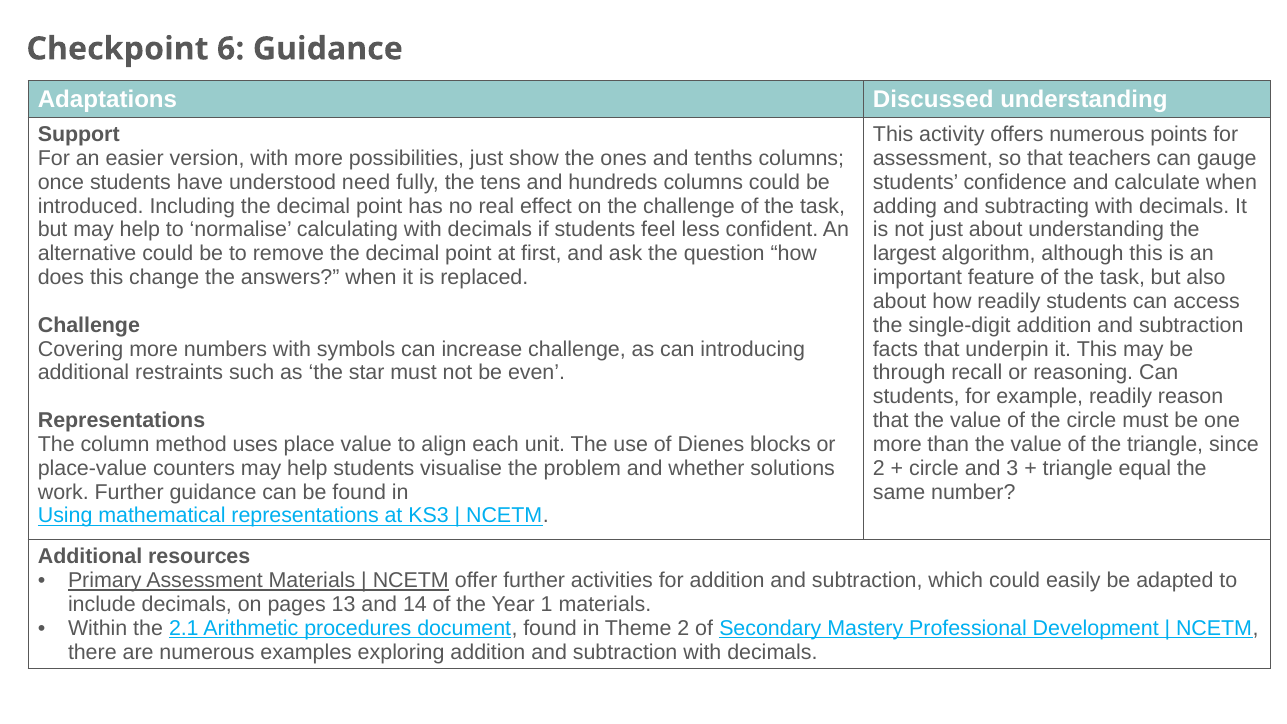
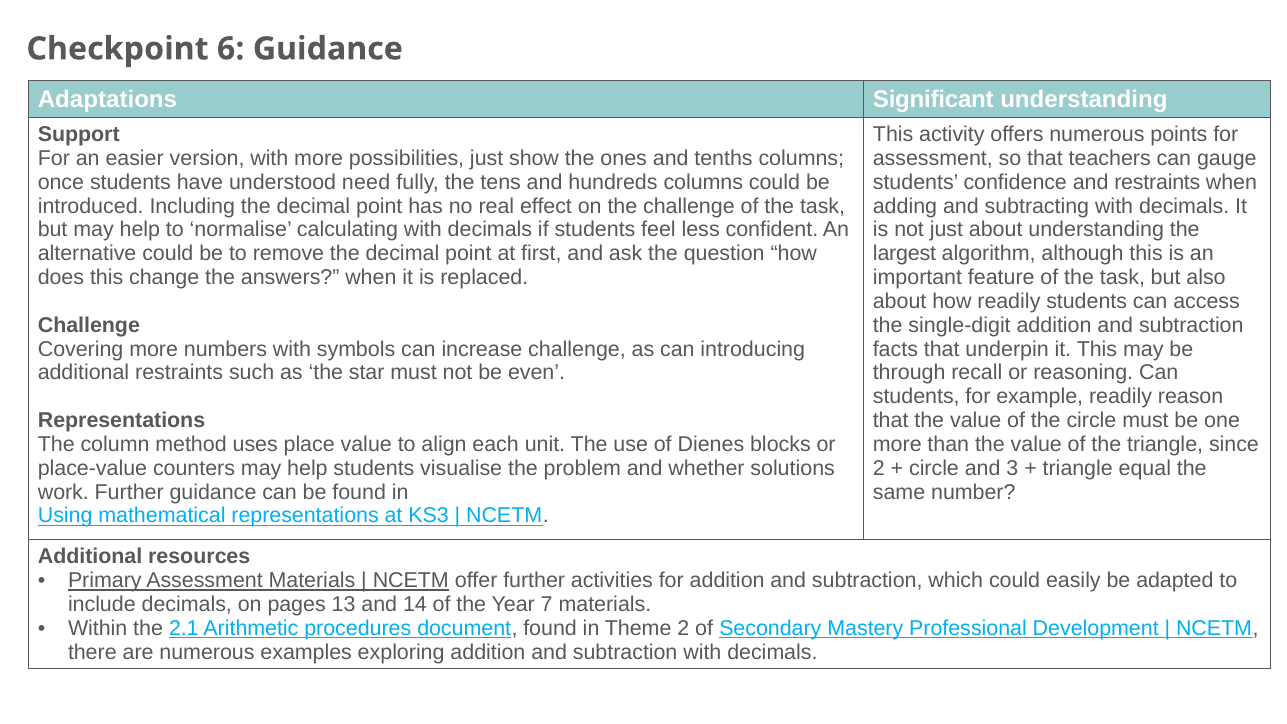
Discussed: Discussed -> Significant
and calculate: calculate -> restraints
1: 1 -> 7
